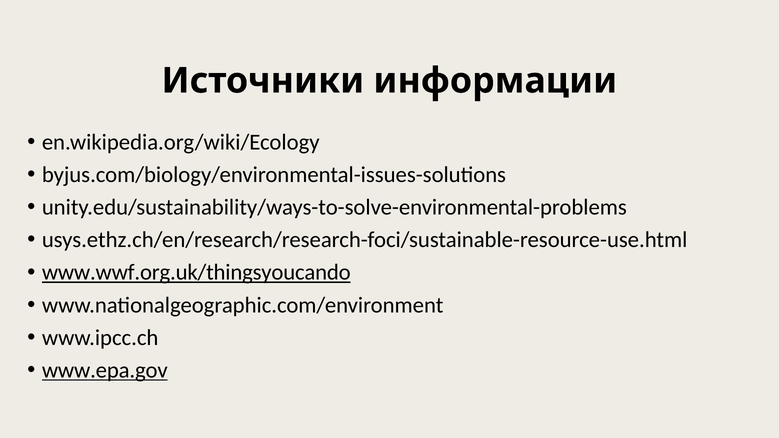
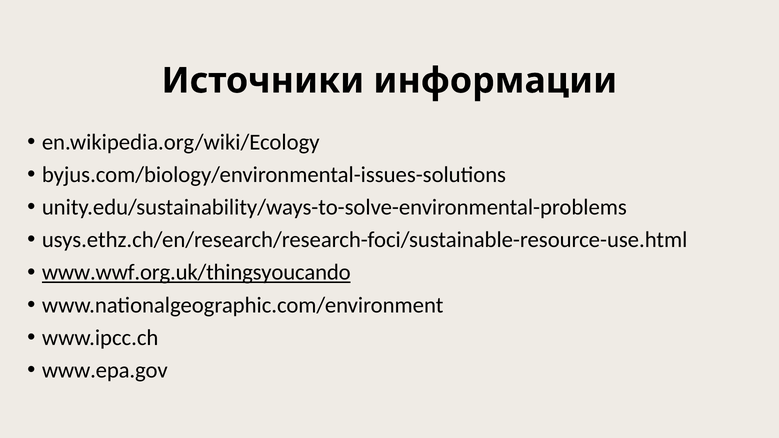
www.epa.gov underline: present -> none
